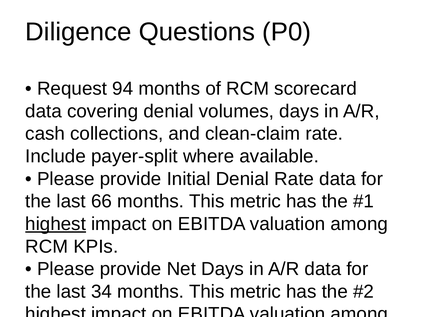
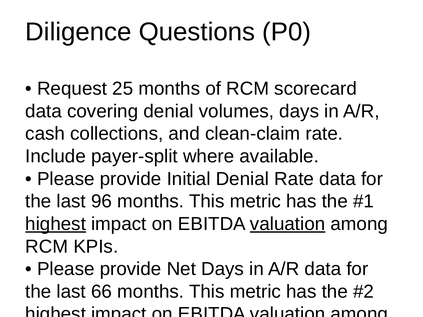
94: 94 -> 25
66: 66 -> 96
valuation at (288, 224) underline: none -> present
34: 34 -> 66
